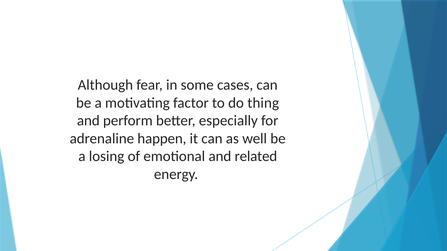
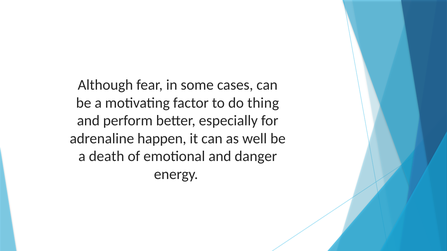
losing: losing -> death
related: related -> danger
